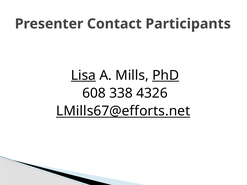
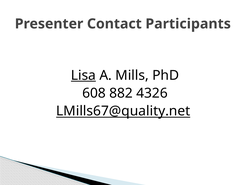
PhD underline: present -> none
338: 338 -> 882
LMills67@efforts.net: LMills67@efforts.net -> LMills67@quality.net
